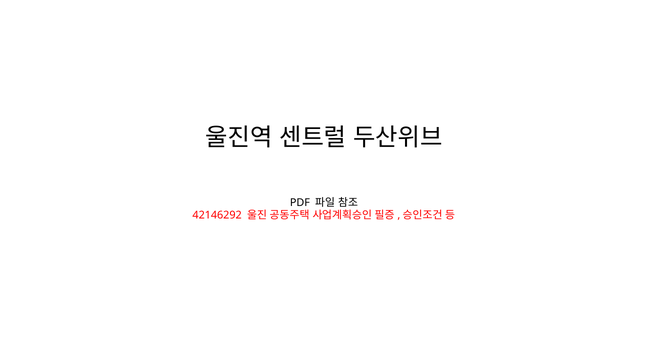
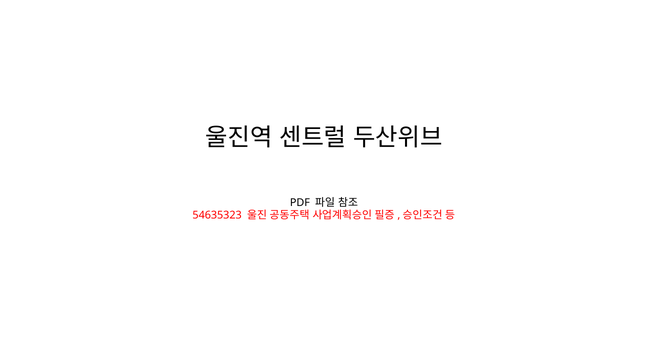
42146292: 42146292 -> 54635323
